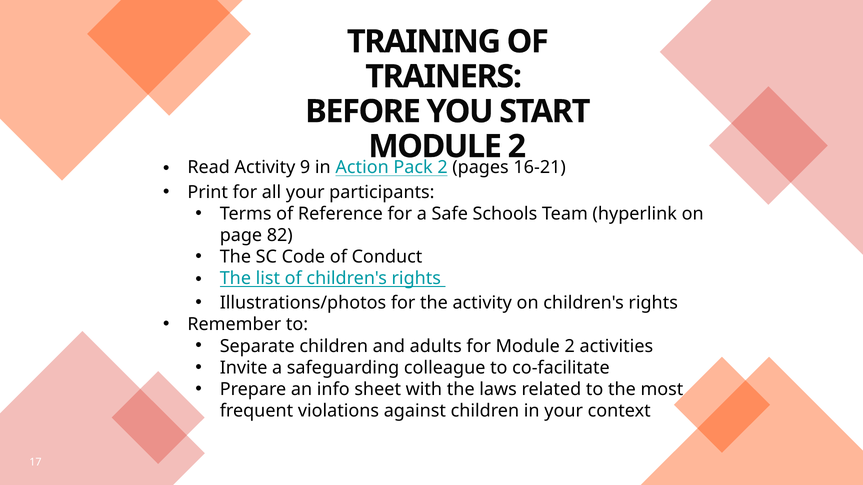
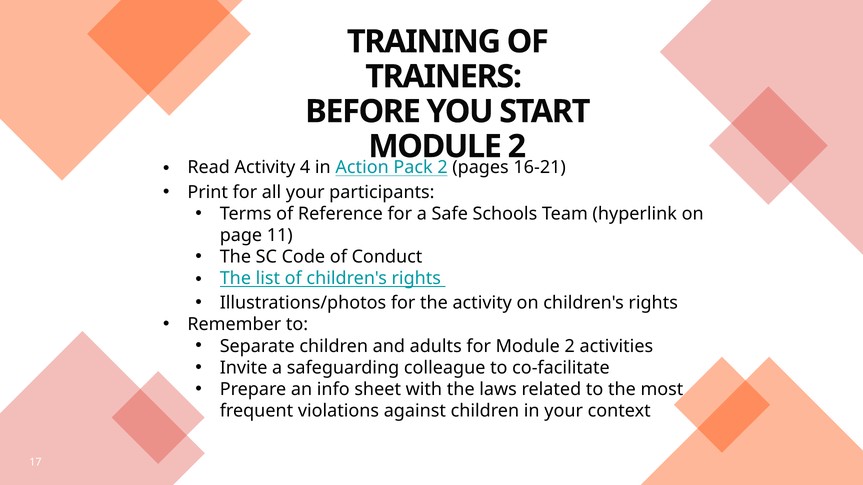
9: 9 -> 4
82: 82 -> 11
